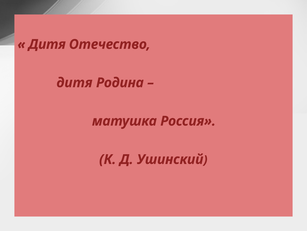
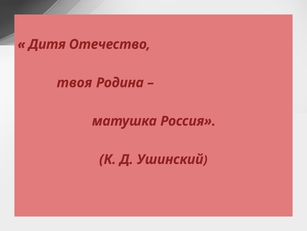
дитя at (74, 82): дитя -> твоя
